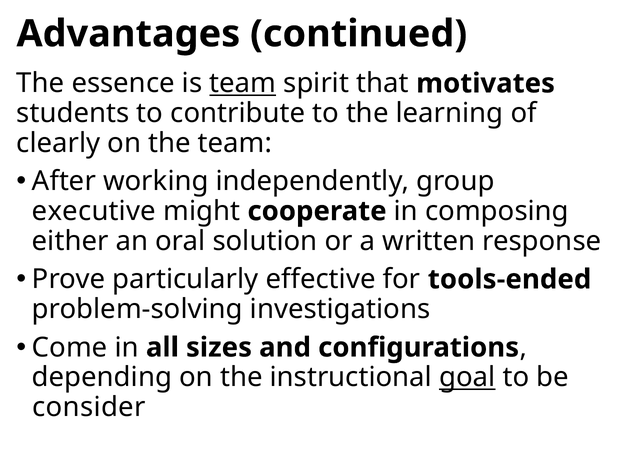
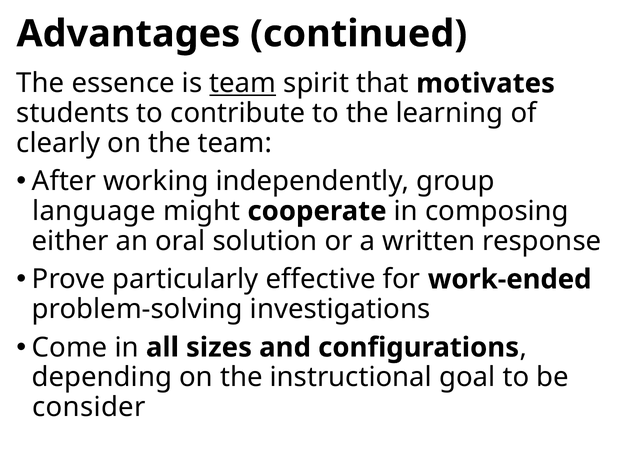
executive: executive -> language
tools-ended: tools-ended -> work-ended
goal underline: present -> none
